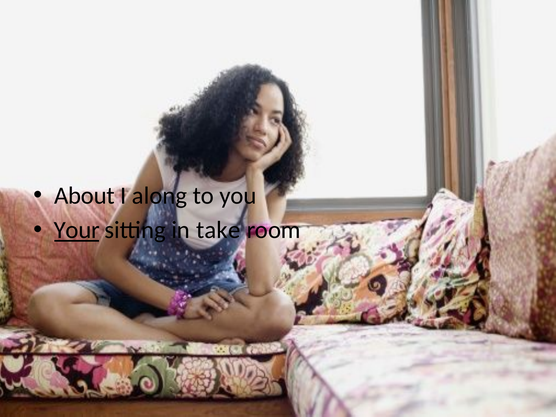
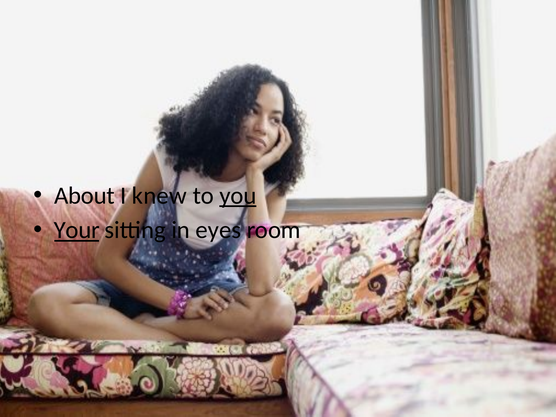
along: along -> knew
you underline: none -> present
take: take -> eyes
